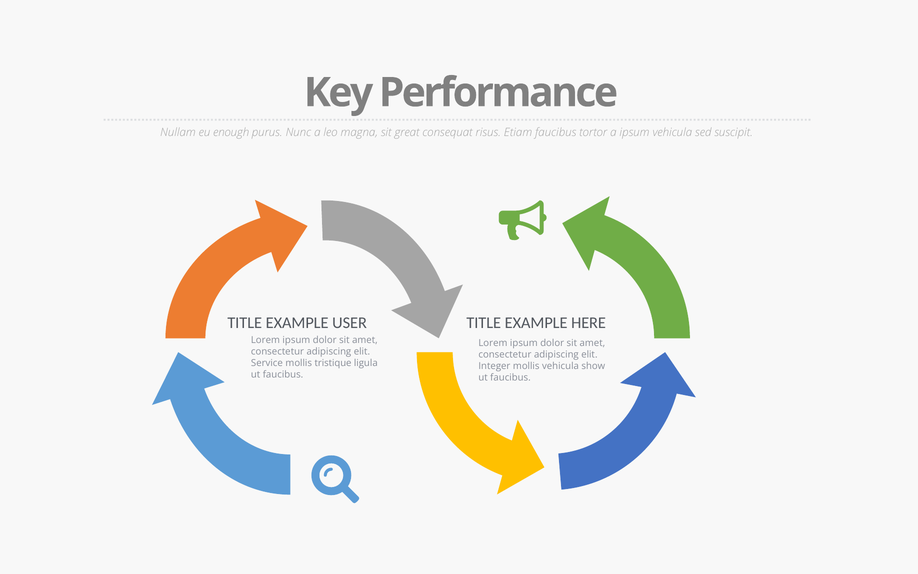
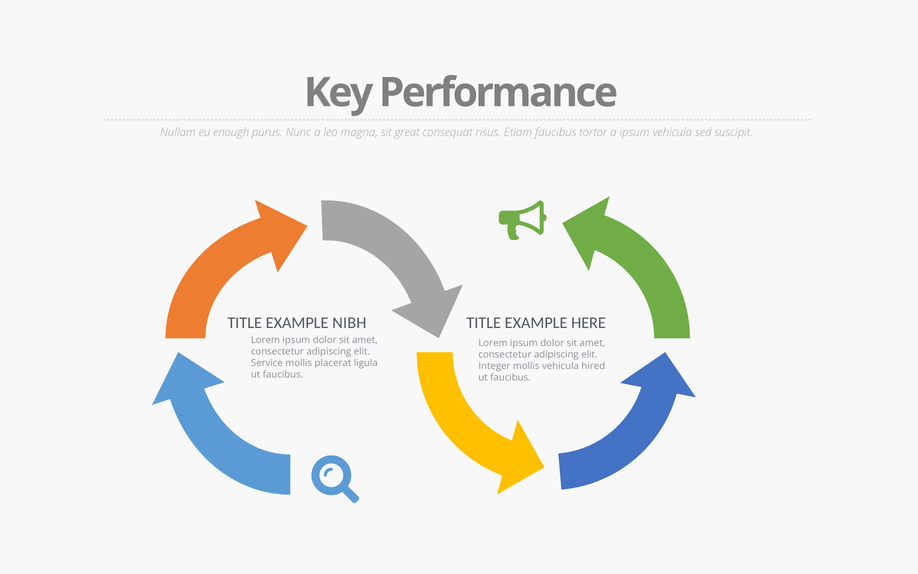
USER: USER -> NIBH
tristique: tristique -> placerat
show: show -> hired
